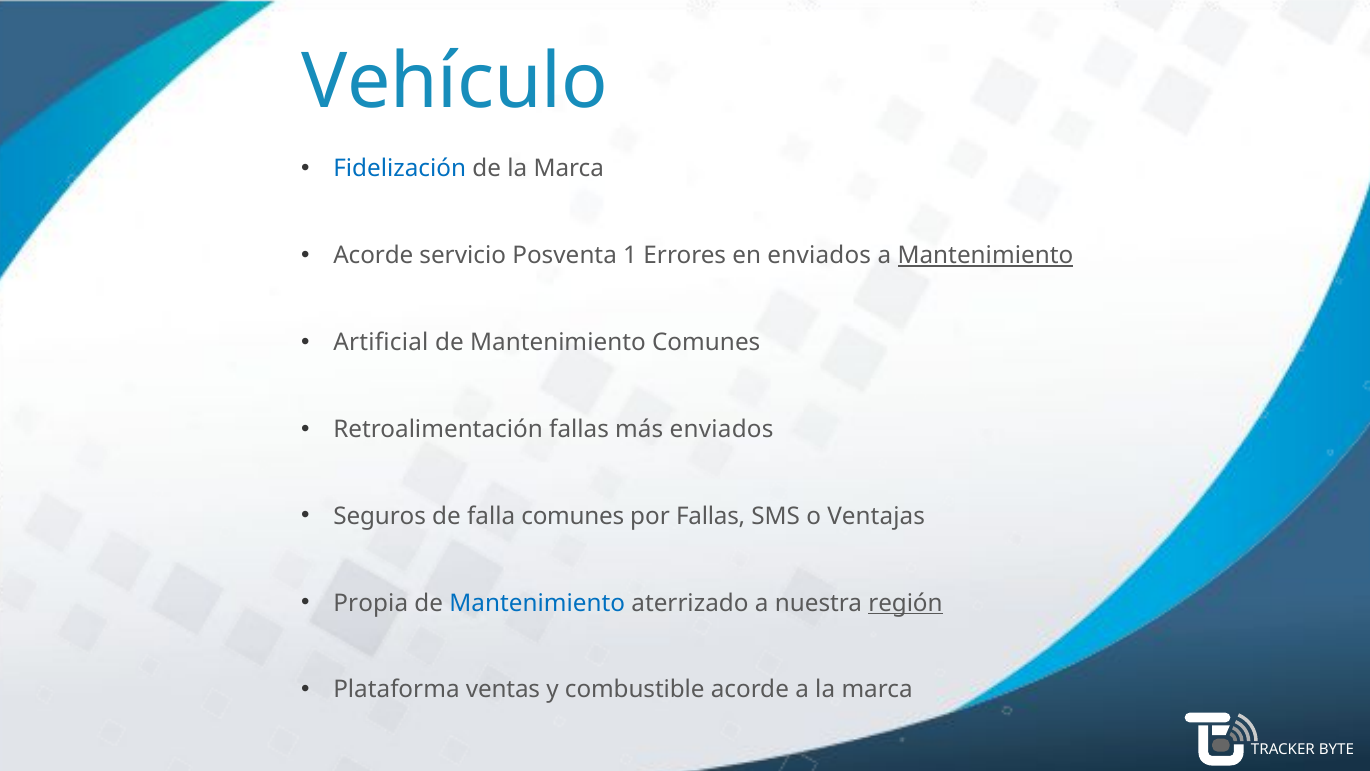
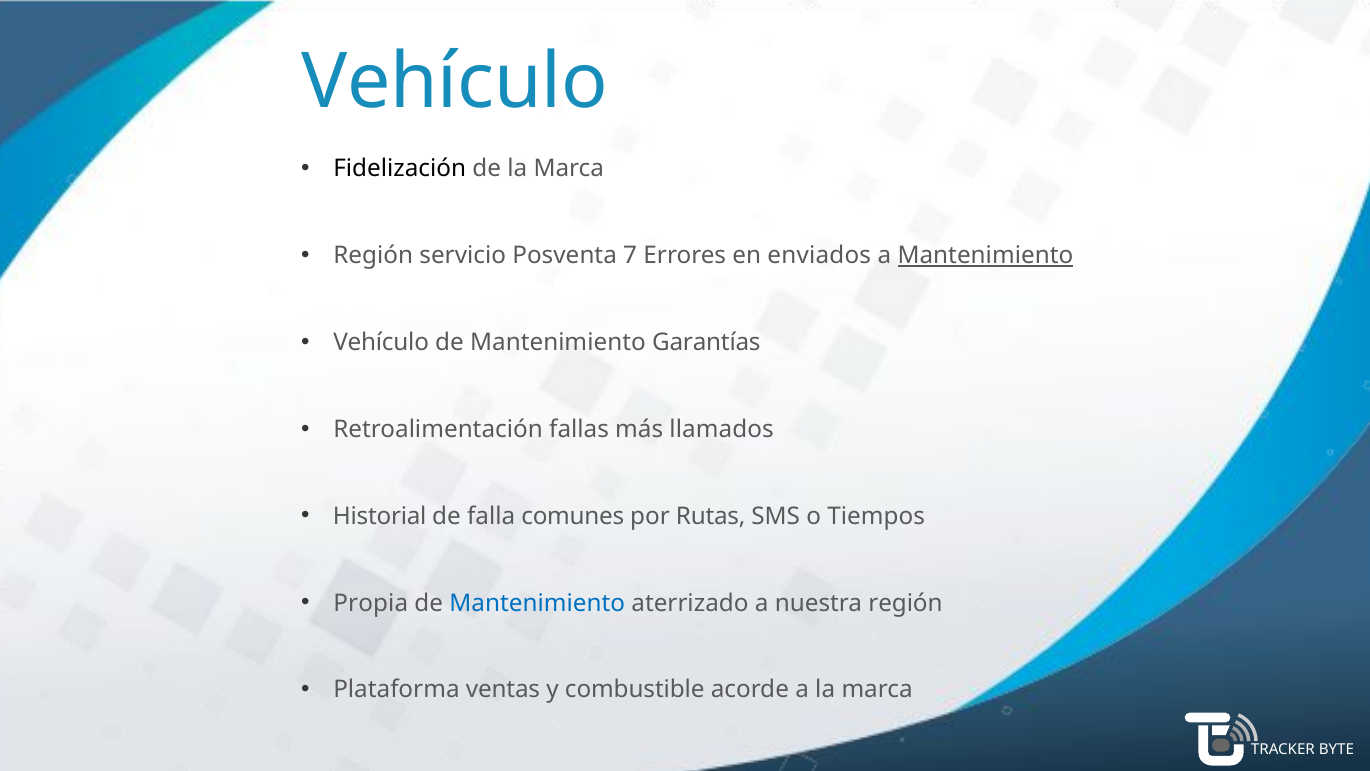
Fidelización colour: blue -> black
Acorde at (373, 256): Acorde -> Región
1: 1 -> 7
Artificial at (381, 342): Artificial -> Vehículo
Mantenimiento Comunes: Comunes -> Garantías
más enviados: enviados -> llamados
Seguros: Seguros -> Historial
por Fallas: Fallas -> Rutas
Ventajas: Ventajas -> Tiempos
región at (905, 603) underline: present -> none
